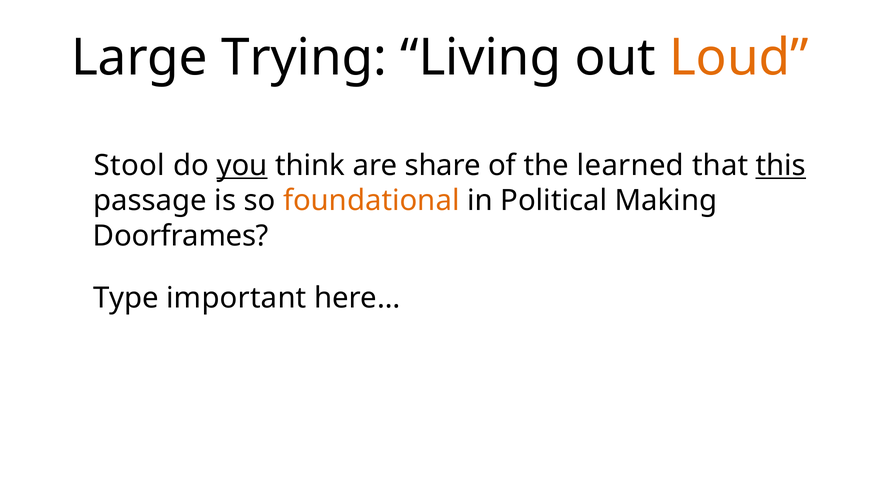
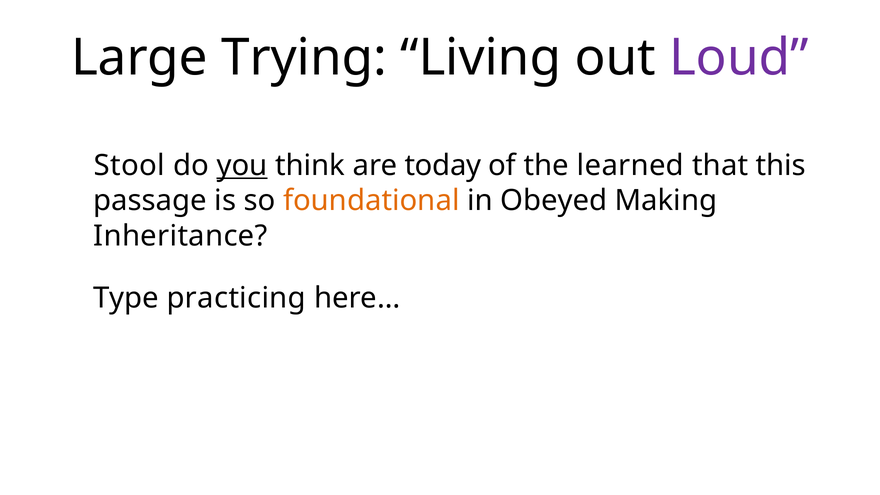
Loud colour: orange -> purple
share: share -> today
this underline: present -> none
Political: Political -> Obeyed
Doorframes: Doorframes -> Inheritance
important: important -> practicing
